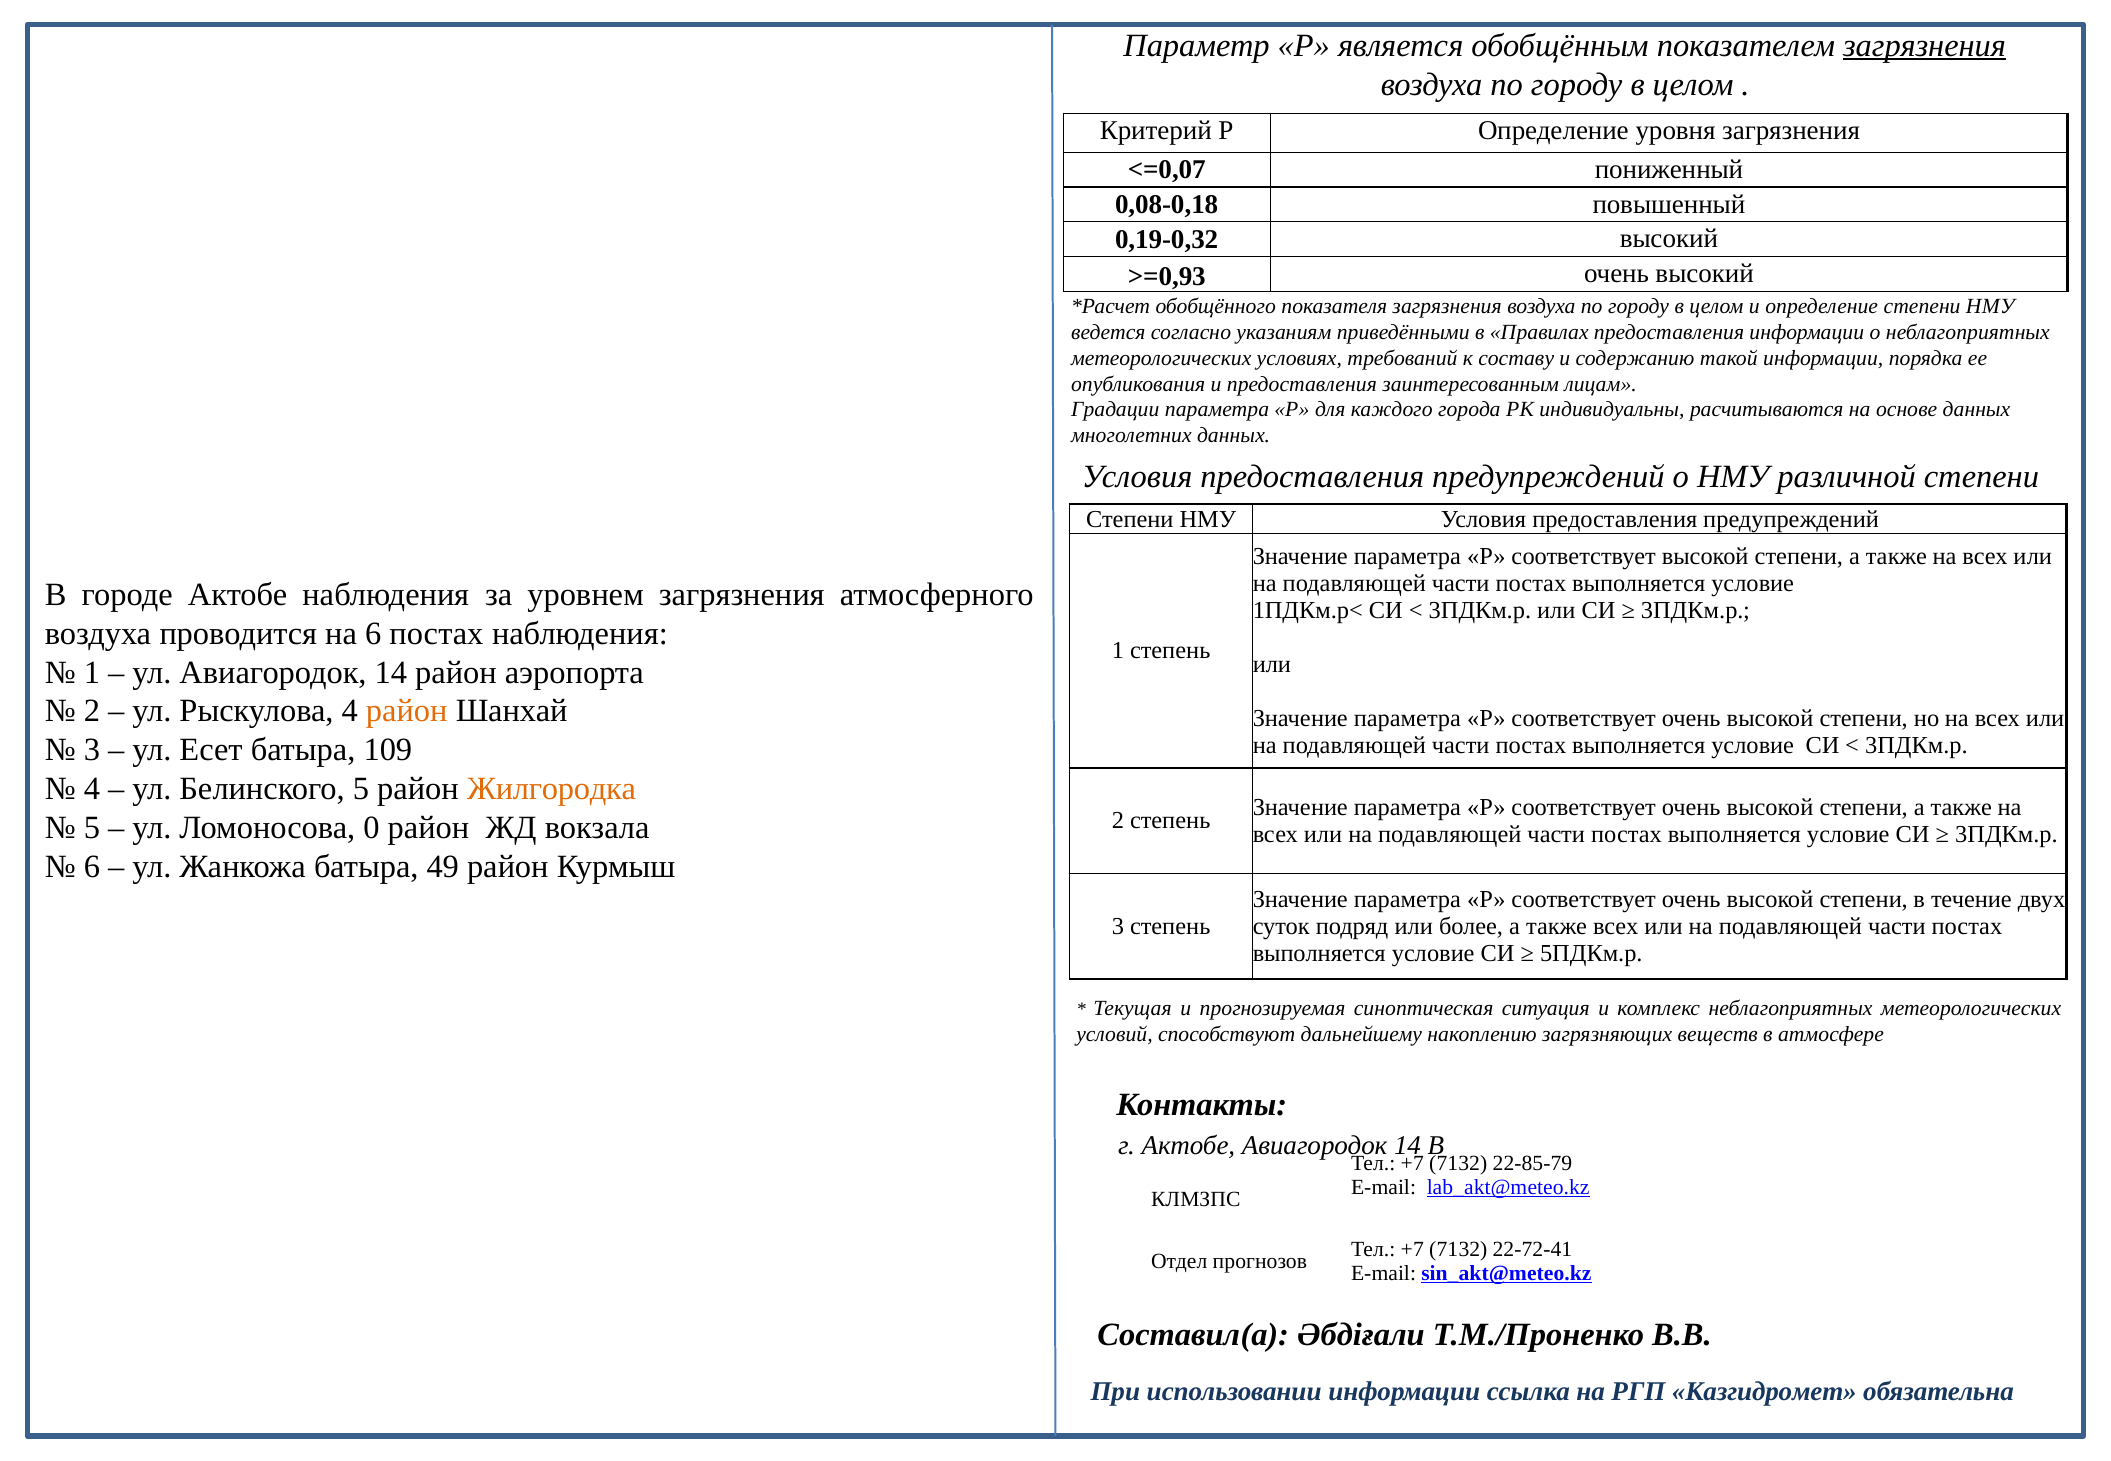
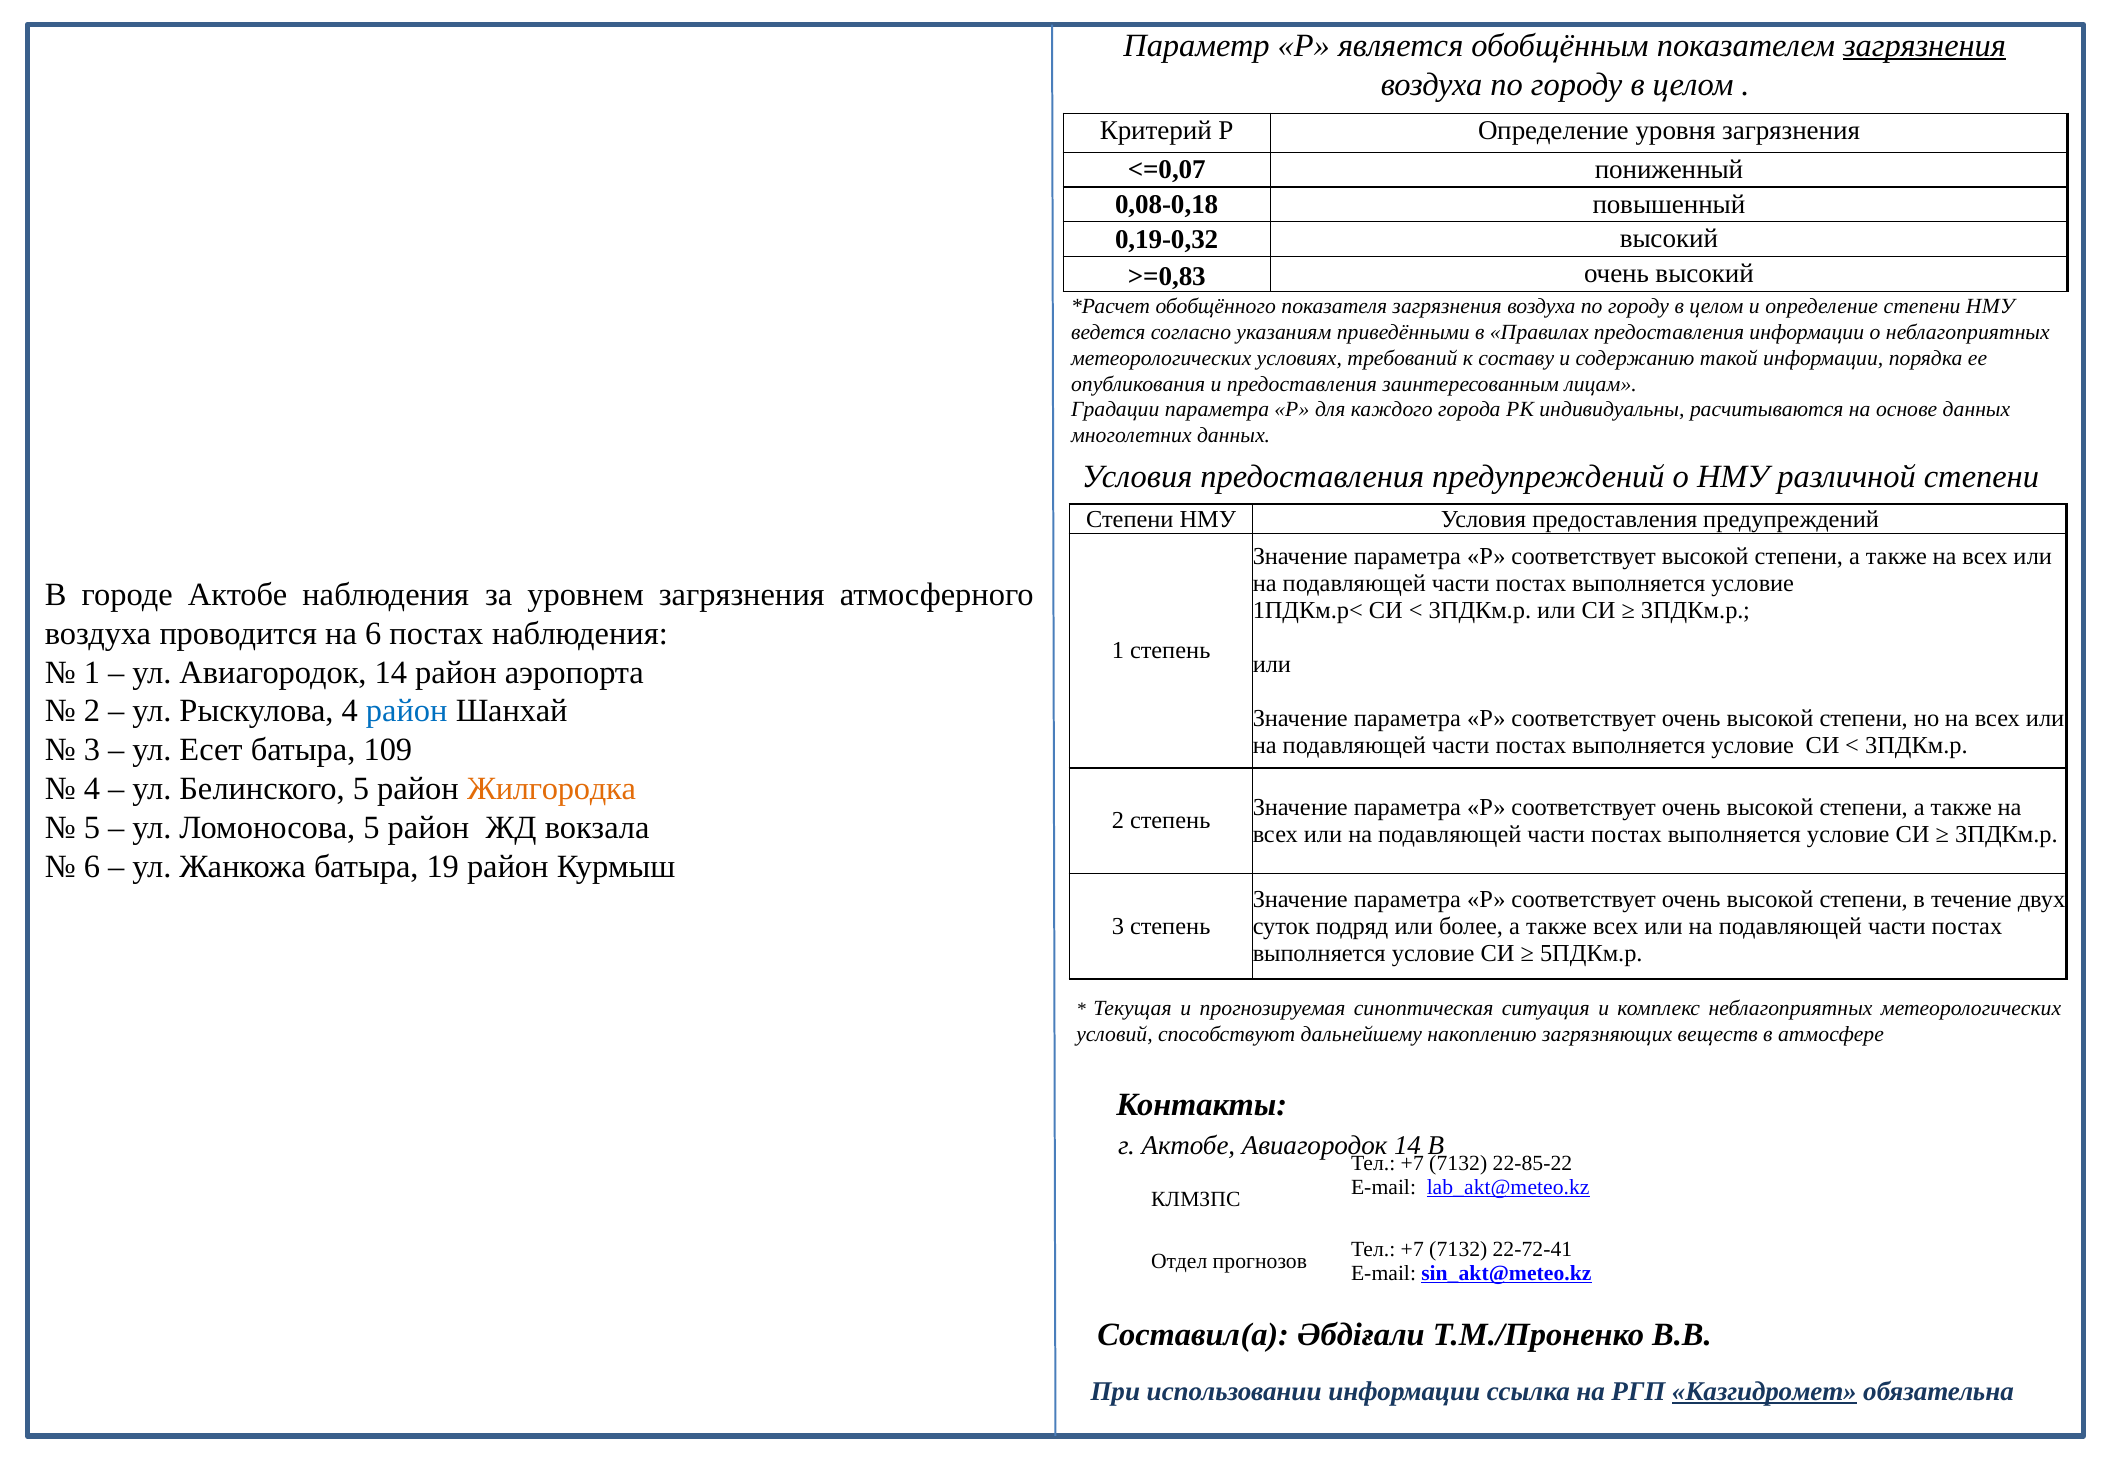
>=0,93: >=0,93 -> >=0,83
район at (407, 711) colour: orange -> blue
Ломоносова 0: 0 -> 5
49: 49 -> 19
22-85-79: 22-85-79 -> 22-85-22
Казгидромет underline: none -> present
